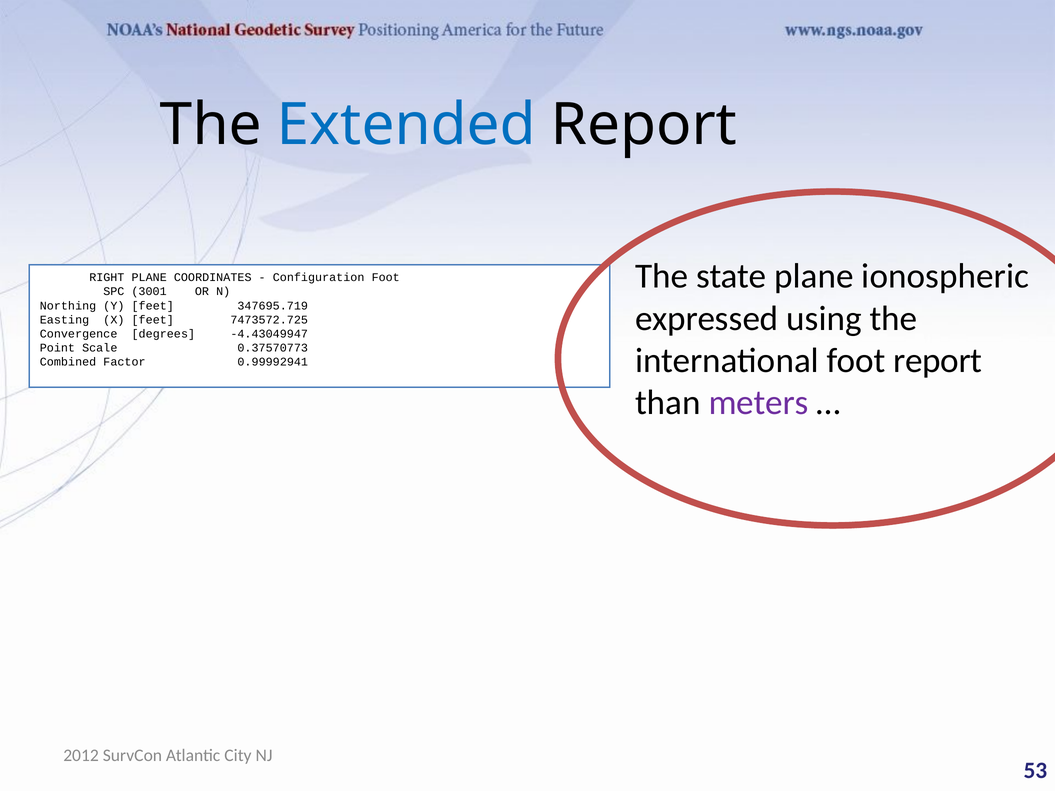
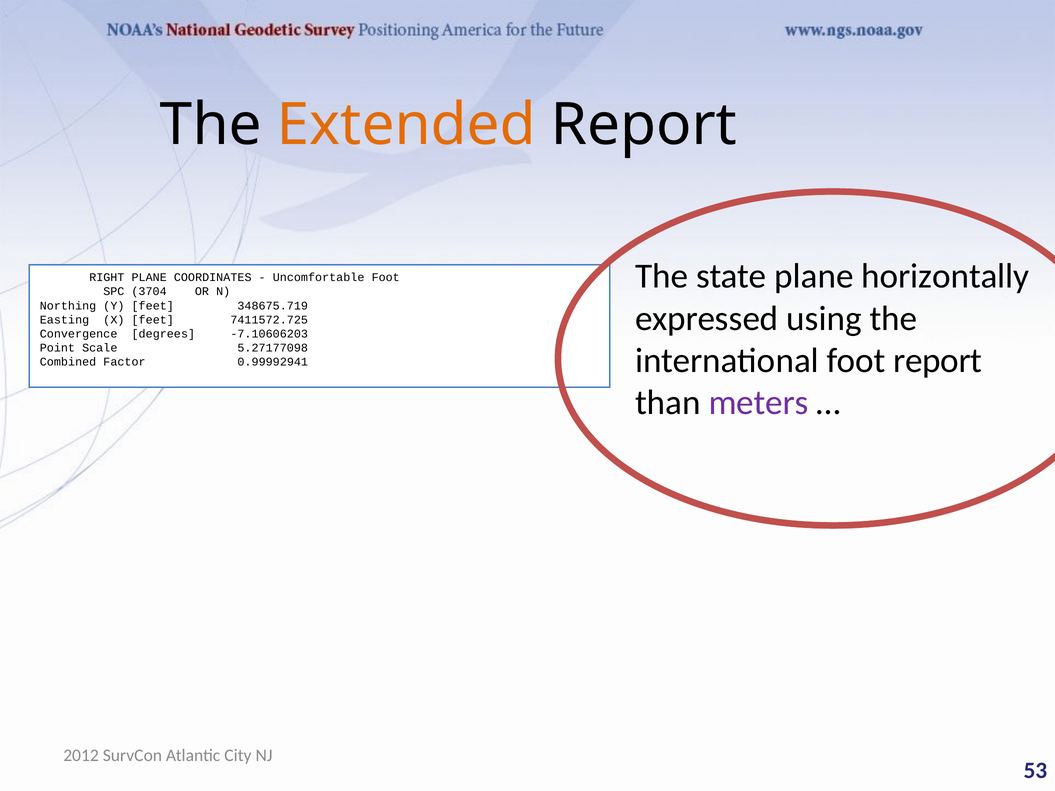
Extended colour: blue -> orange
ionospheric: ionospheric -> horizontally
Configuration: Configuration -> Uncomfortable
3001: 3001 -> 3704
347695.719: 347695.719 -> 348675.719
7473572.725: 7473572.725 -> 7411572.725
-4.43049947: -4.43049947 -> -7.10606203
0.37570773: 0.37570773 -> 5.27177098
